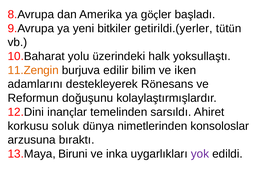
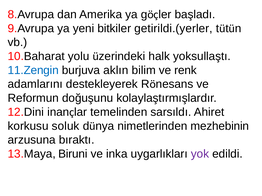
11.Zengin colour: orange -> blue
edilir: edilir -> aklın
iken: iken -> renk
konsoloslar: konsoloslar -> mezhebinin
